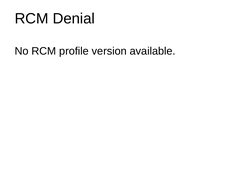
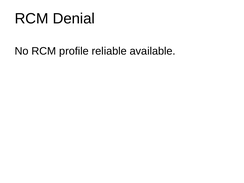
version: version -> reliable
